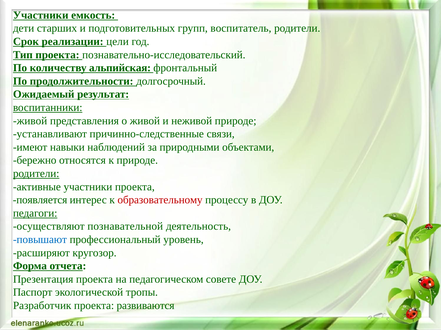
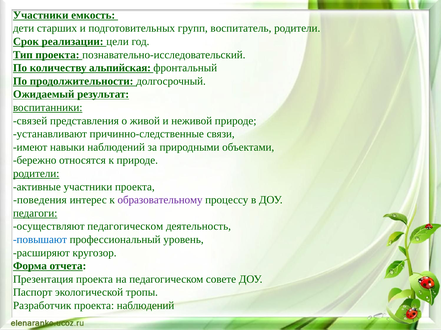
живой at (30, 121): живой -> связей
появляется: появляется -> поведения
образовательному colour: red -> purple
осуществляют познавательной: познавательной -> педагогическом
проекта развиваются: развиваются -> наблюдений
